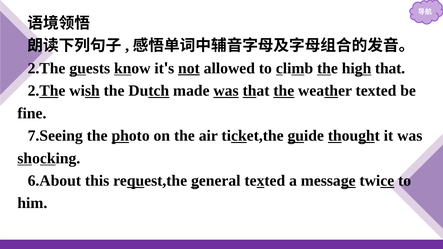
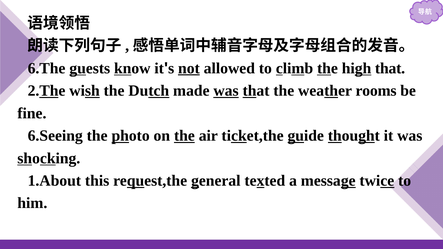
2.The at (47, 68): 2.The -> 6.The
the at (284, 91) underline: present -> none
weather texted: texted -> rooms
7.Seeing: 7.Seeing -> 6.Seeing
the at (184, 136) underline: none -> present
6.About: 6.About -> 1.About
